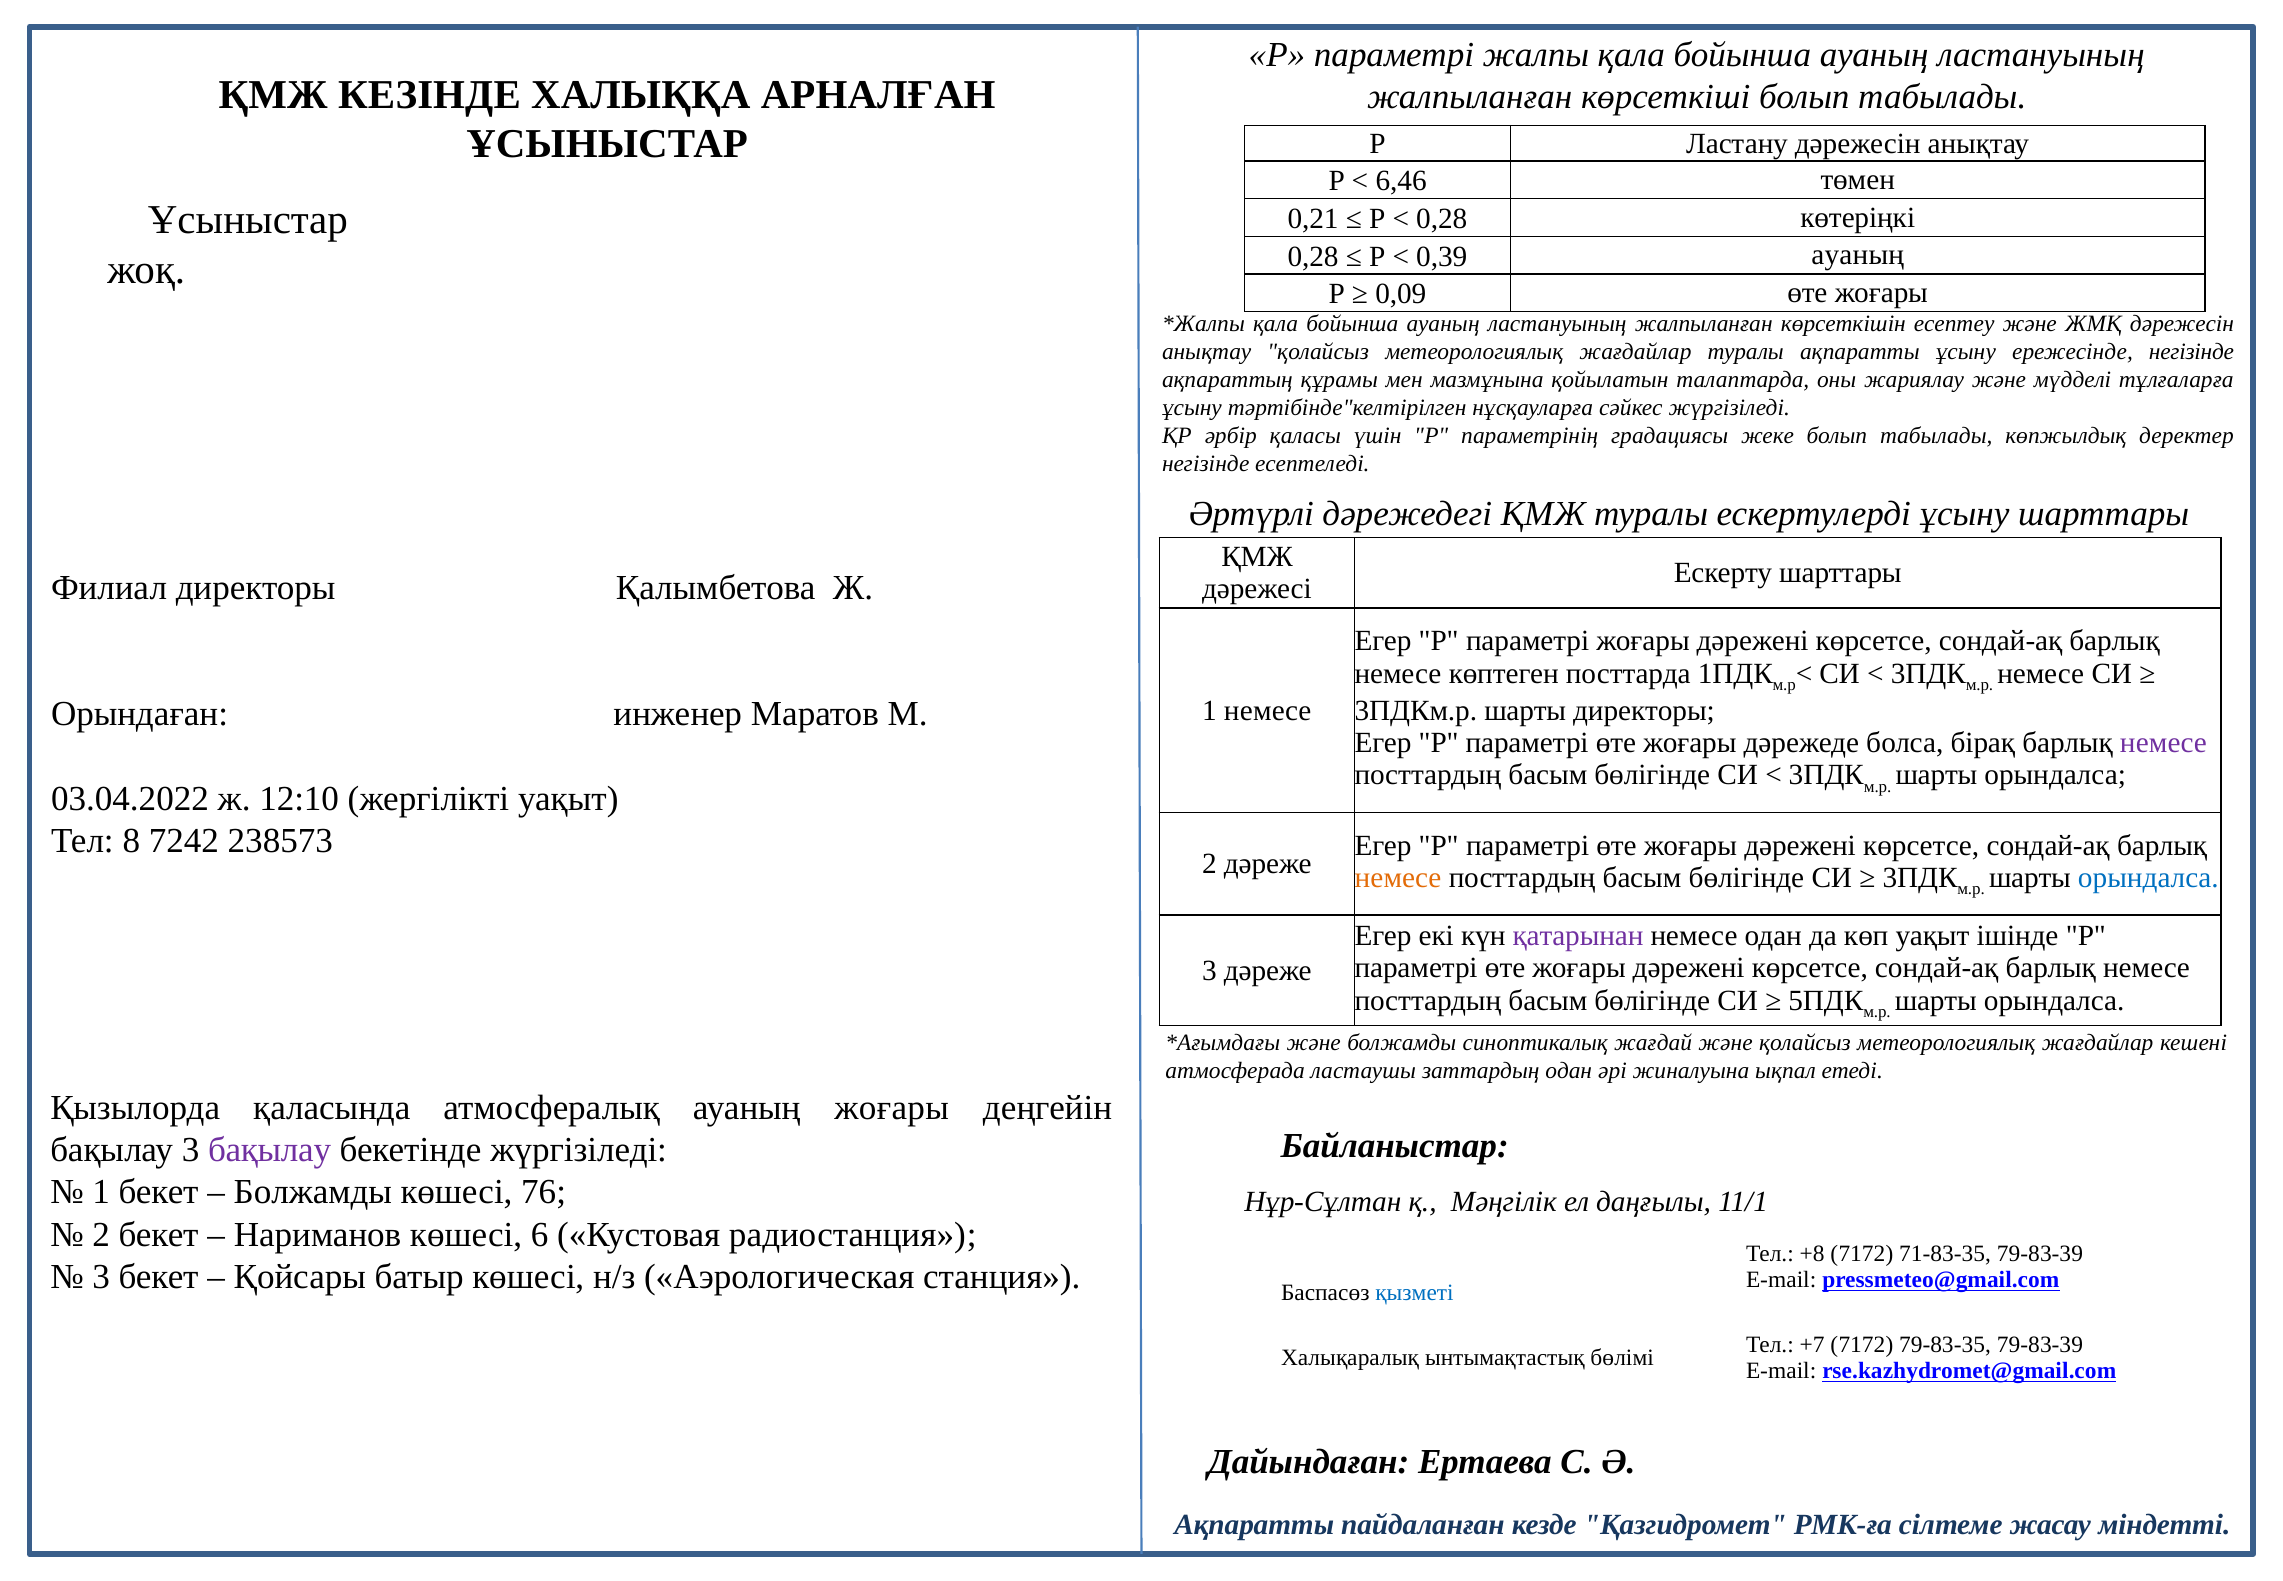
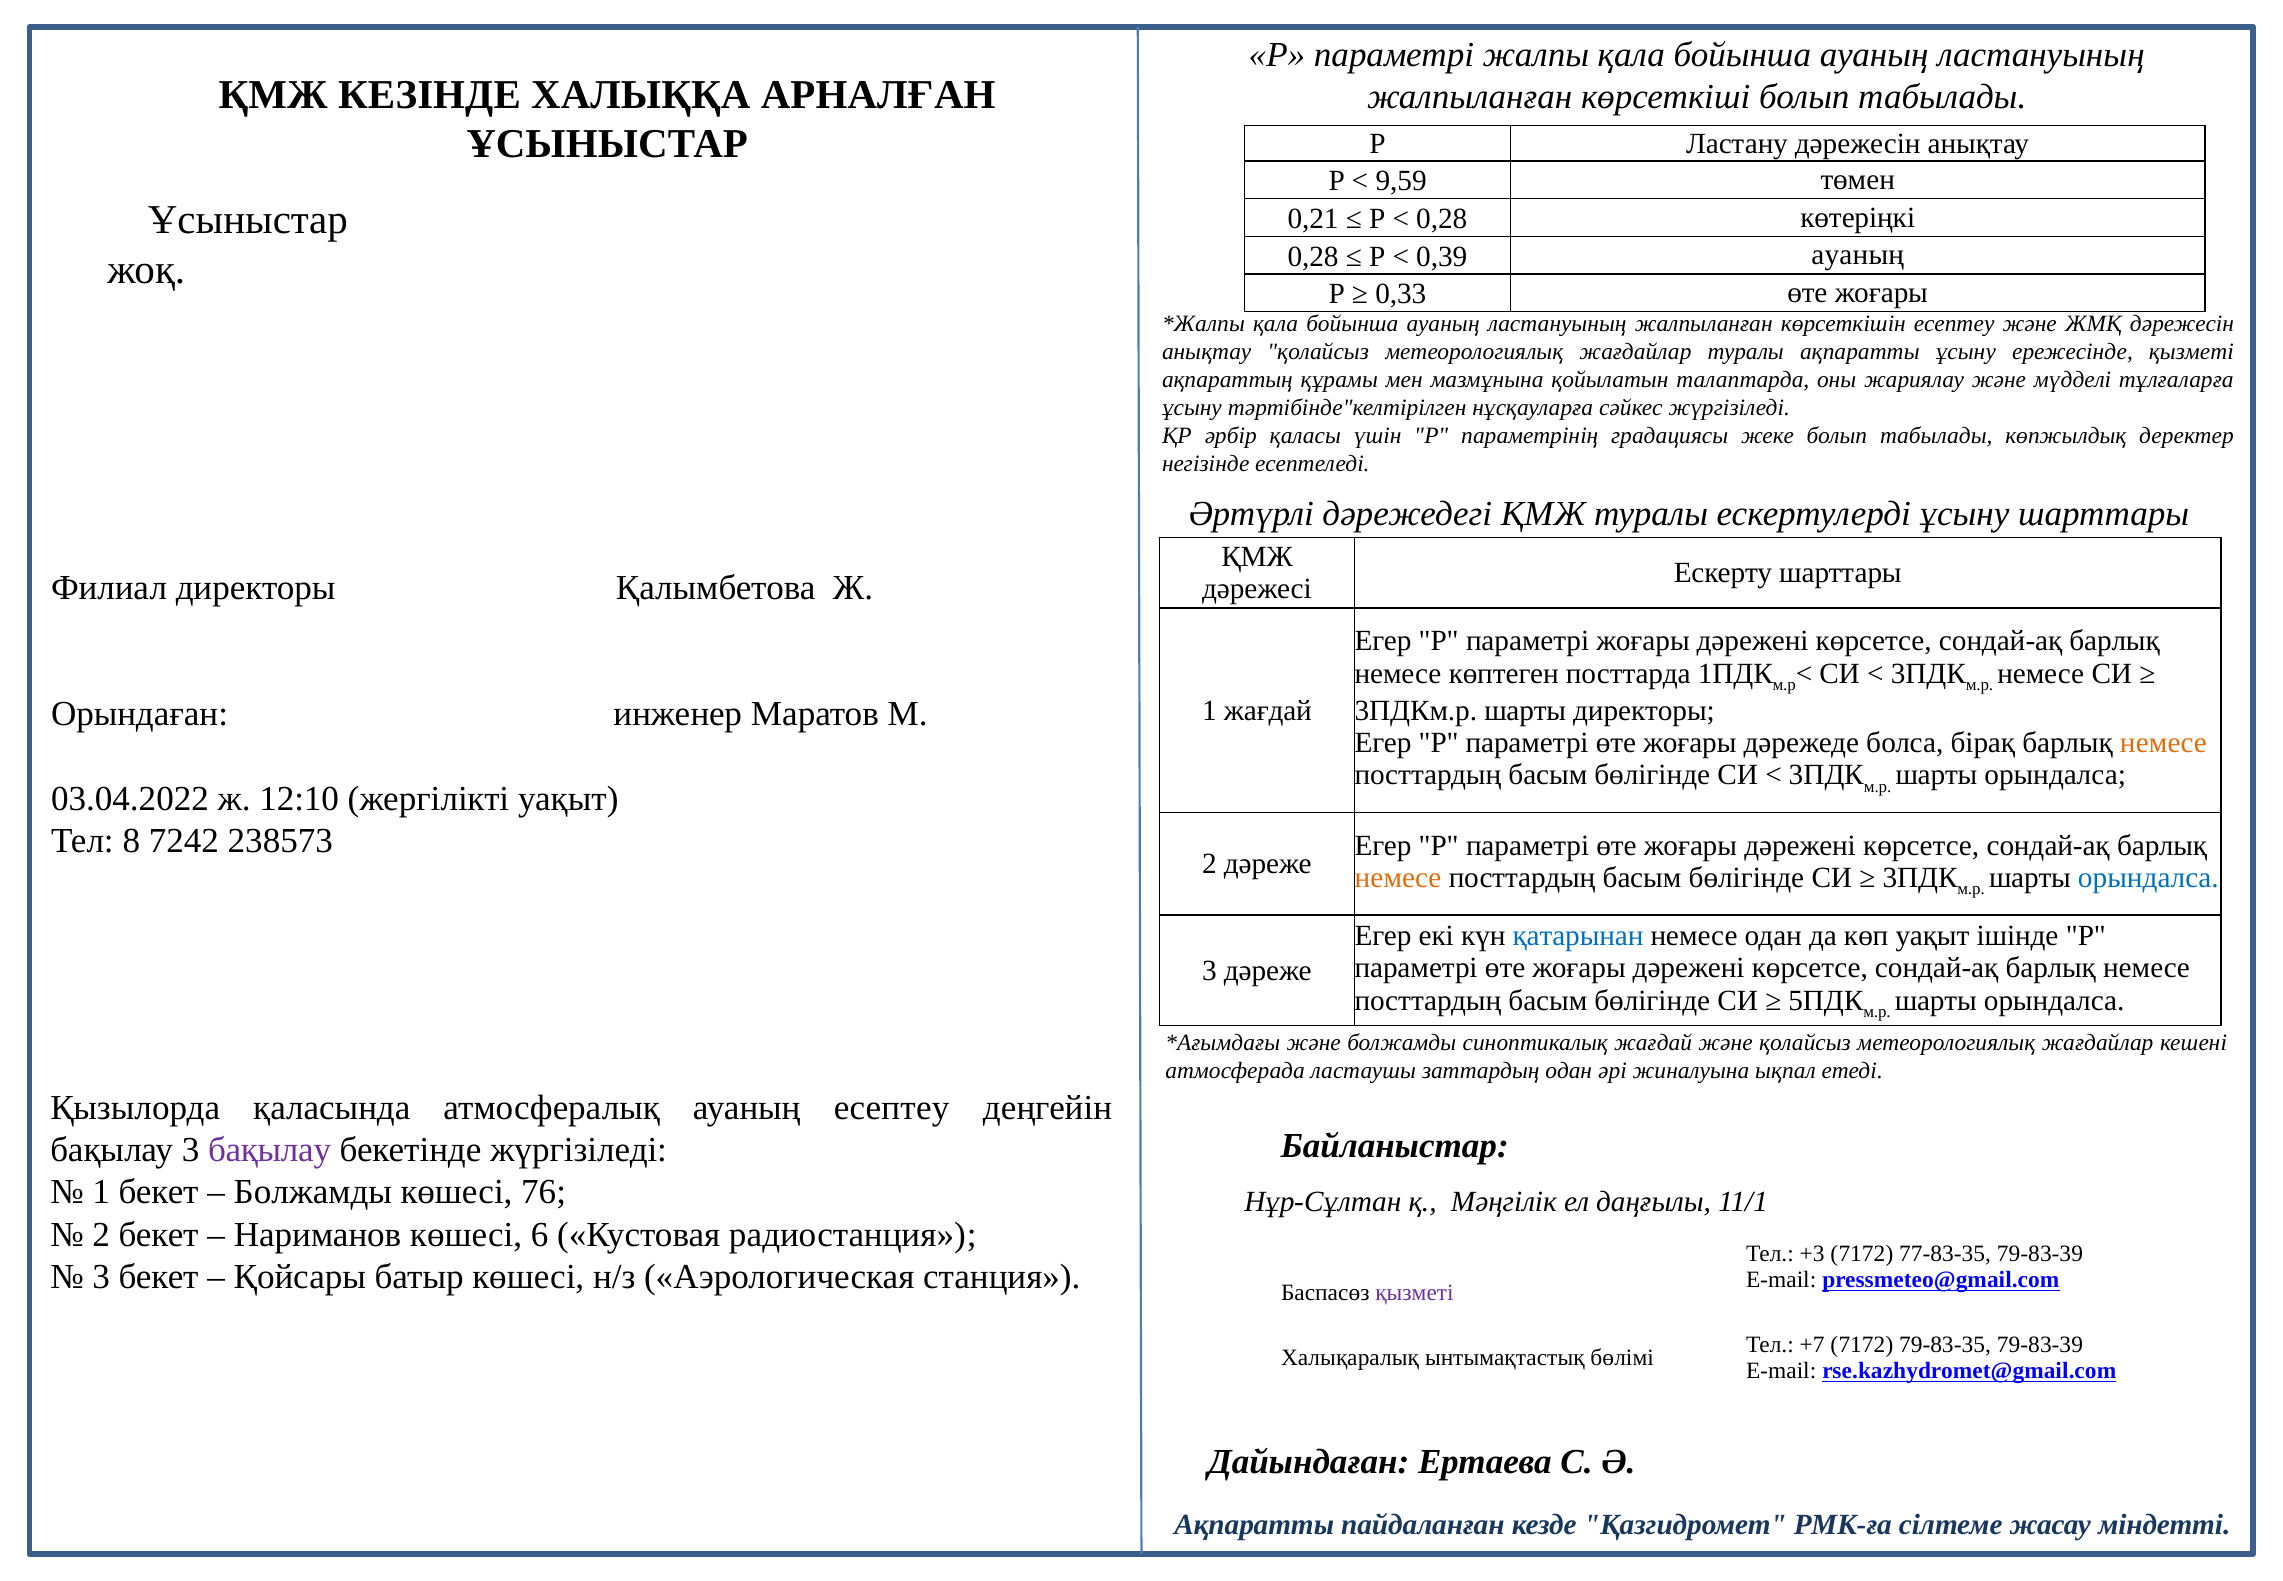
6,46: 6,46 -> 9,59
0,09: 0,09 -> 0,33
ережесінде негізінде: негізінде -> қызметі
1 немесе: немесе -> жағдай
немесе at (2163, 743) colour: purple -> orange
қатарынан colour: purple -> blue
ауаның жоғары: жоғары -> есептеу
+8: +8 -> +3
71-83-35: 71-83-35 -> 77-83-35
қызметі at (1415, 1292) colour: blue -> purple
